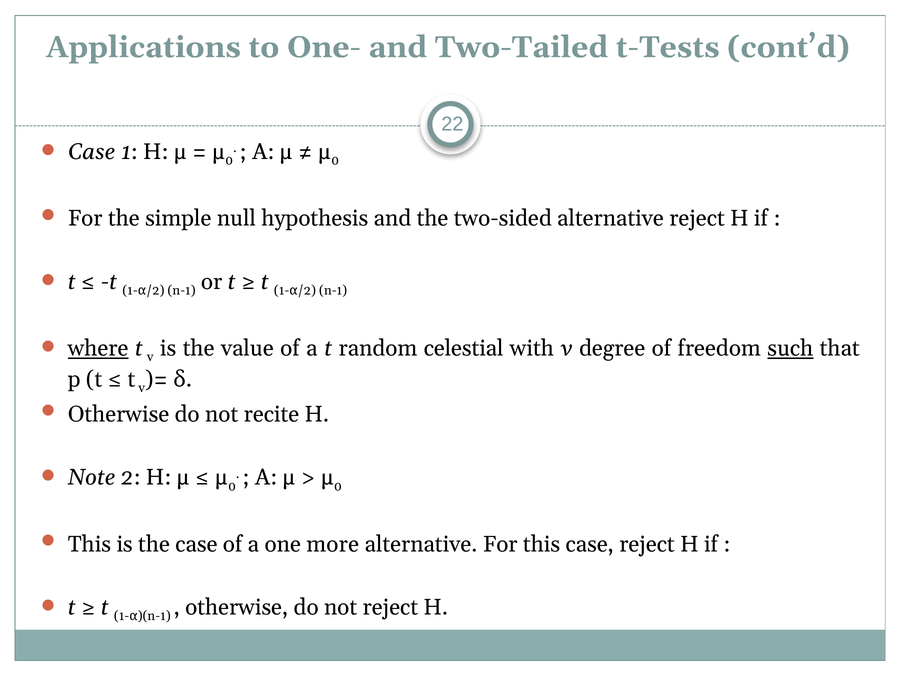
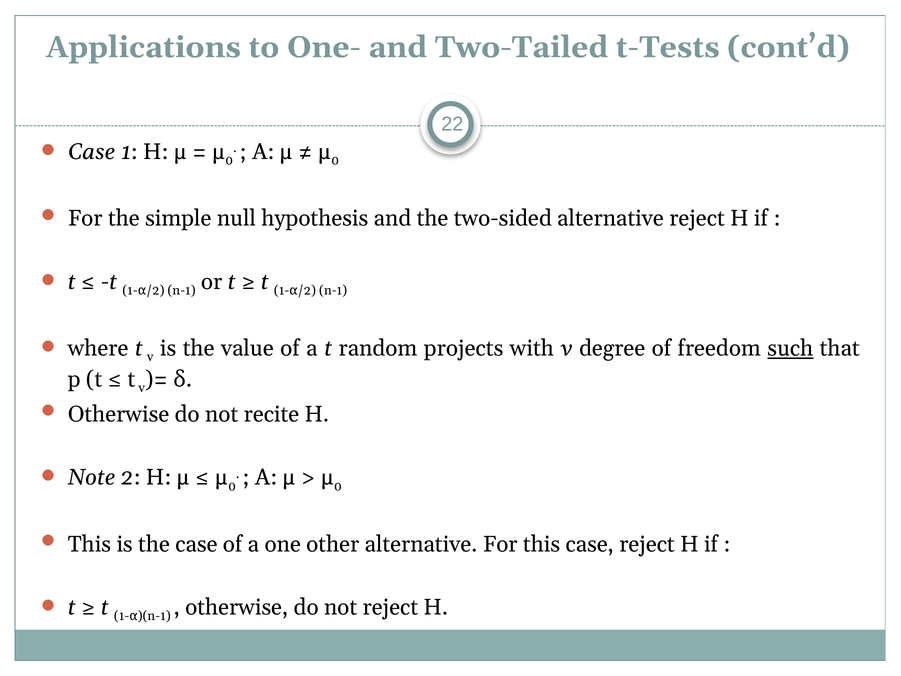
where underline: present -> none
celestial: celestial -> projects
more: more -> other
